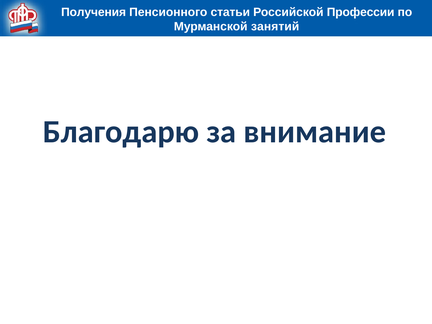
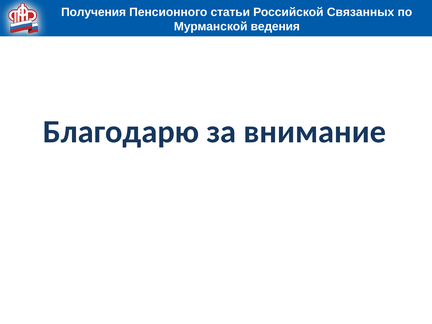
Профессии: Профессии -> Связанных
занятий: занятий -> ведения
